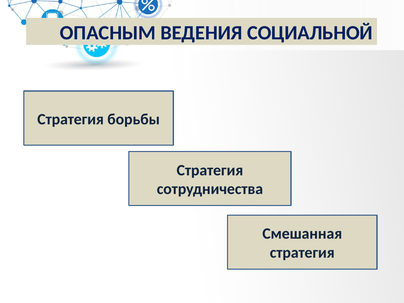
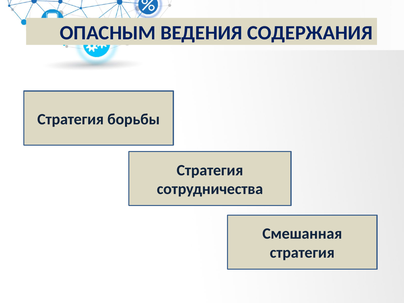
СОЦИАЛЬНОЙ: СОЦИАЛЬНОЙ -> СОДЕРЖАНИЯ
